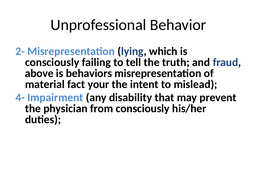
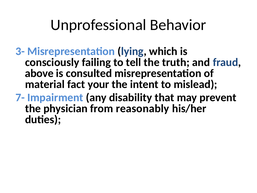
2-: 2- -> 3-
behaviors: behaviors -> consulted
4-: 4- -> 7-
from consciously: consciously -> reasonably
